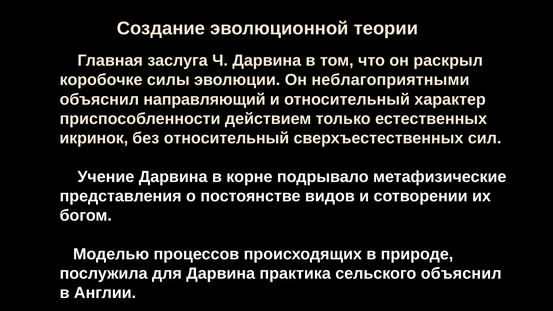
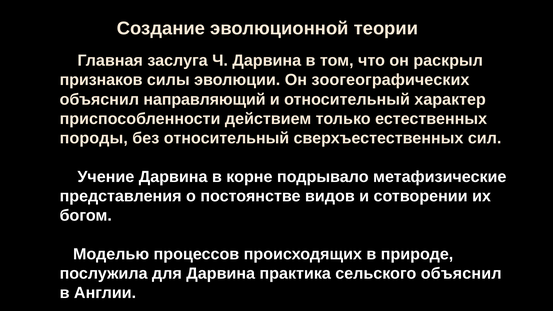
коробочке: коробочке -> признаков
неблагоприятными: неблагоприятными -> зоогеографических
икринок: икринок -> породы
